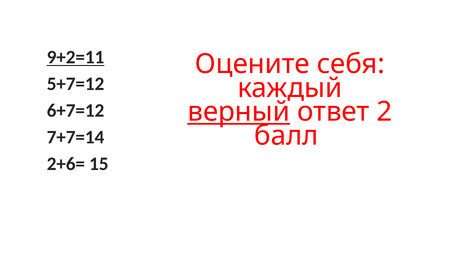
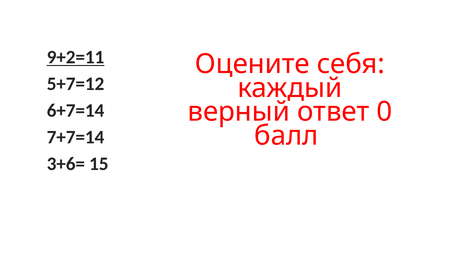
6+7=12: 6+7=12 -> 6+7=14
верный underline: present -> none
2: 2 -> 0
2+6=: 2+6= -> 3+6=
